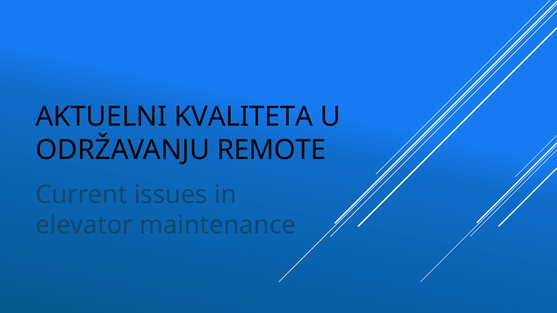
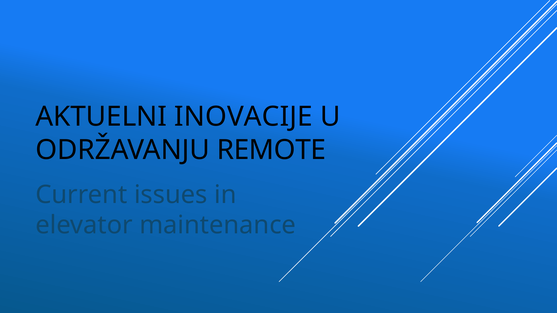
KVALITETA: KVALITETA -> INOVACIJE
